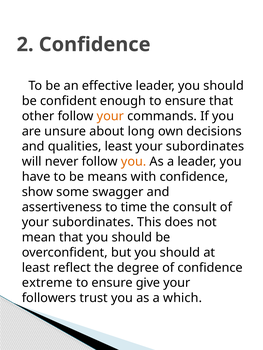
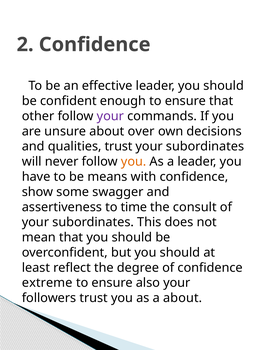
your at (110, 116) colour: orange -> purple
long: long -> over
qualities least: least -> trust
give: give -> also
a which: which -> about
